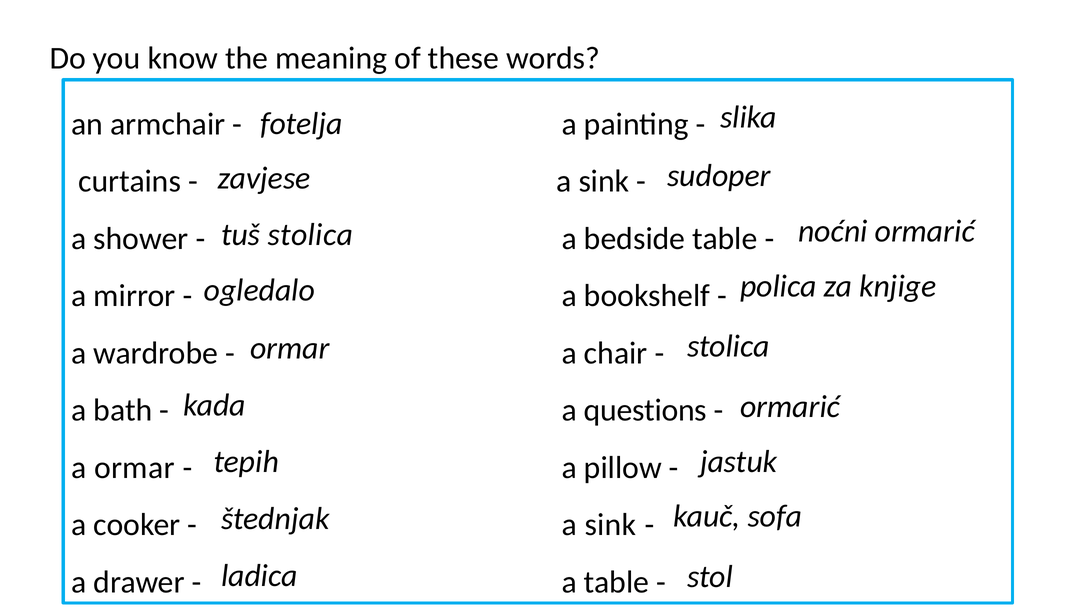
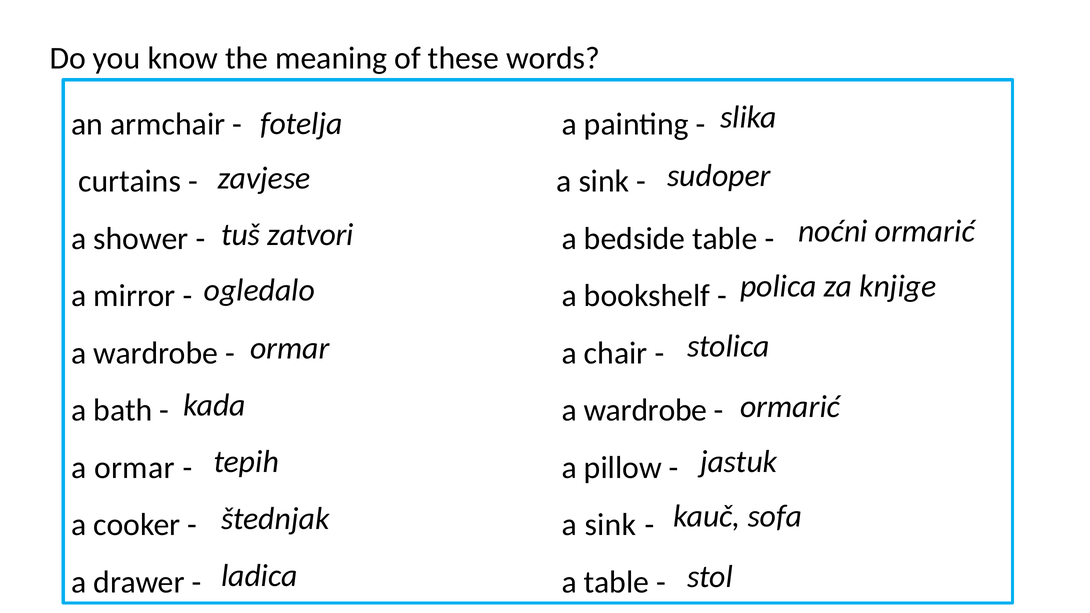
tuš stolica: stolica -> zatvori
questions at (645, 410): questions -> wardrobe
